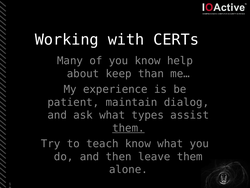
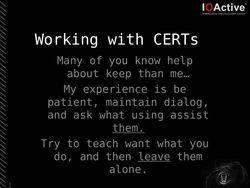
types: types -> using
teach know: know -> want
leave underline: none -> present
